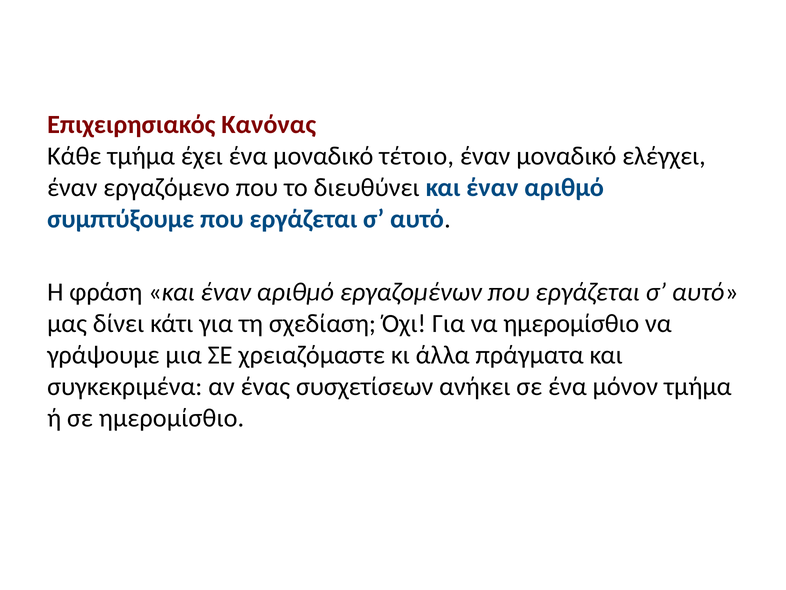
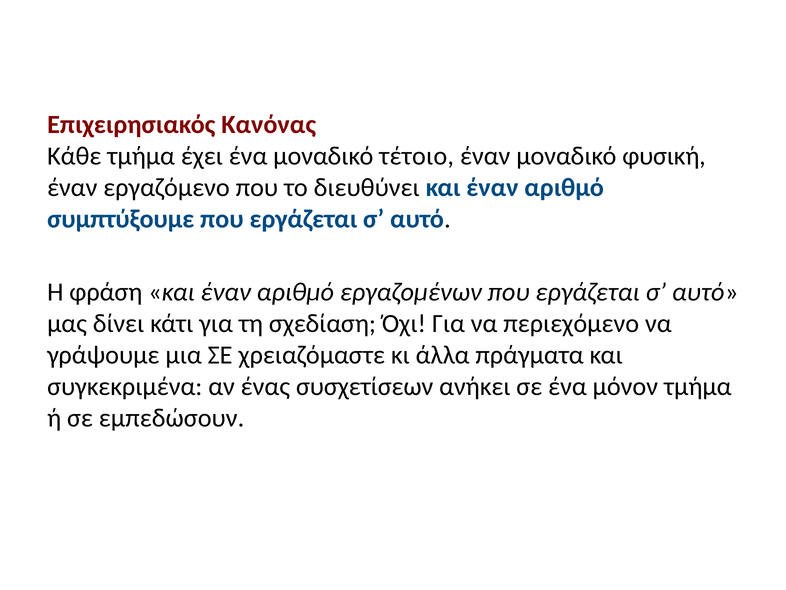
ελέγχει: ελέγχει -> φυσική
να ημερομίσθιο: ημερομίσθιο -> περιεχόμενο
σε ημερομίσθιο: ημερομίσθιο -> εμπεδώσουν
